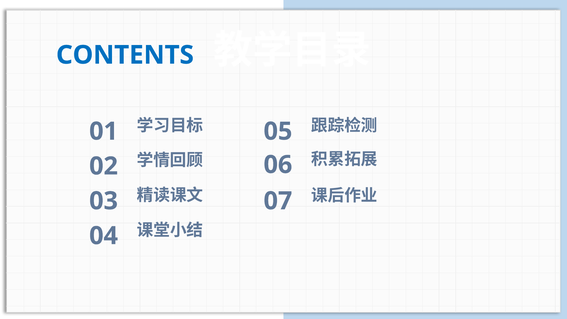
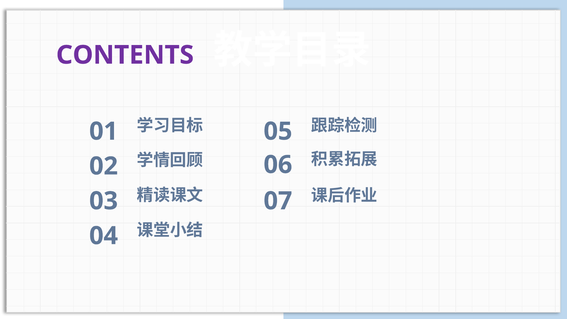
CONTENTS colour: blue -> purple
